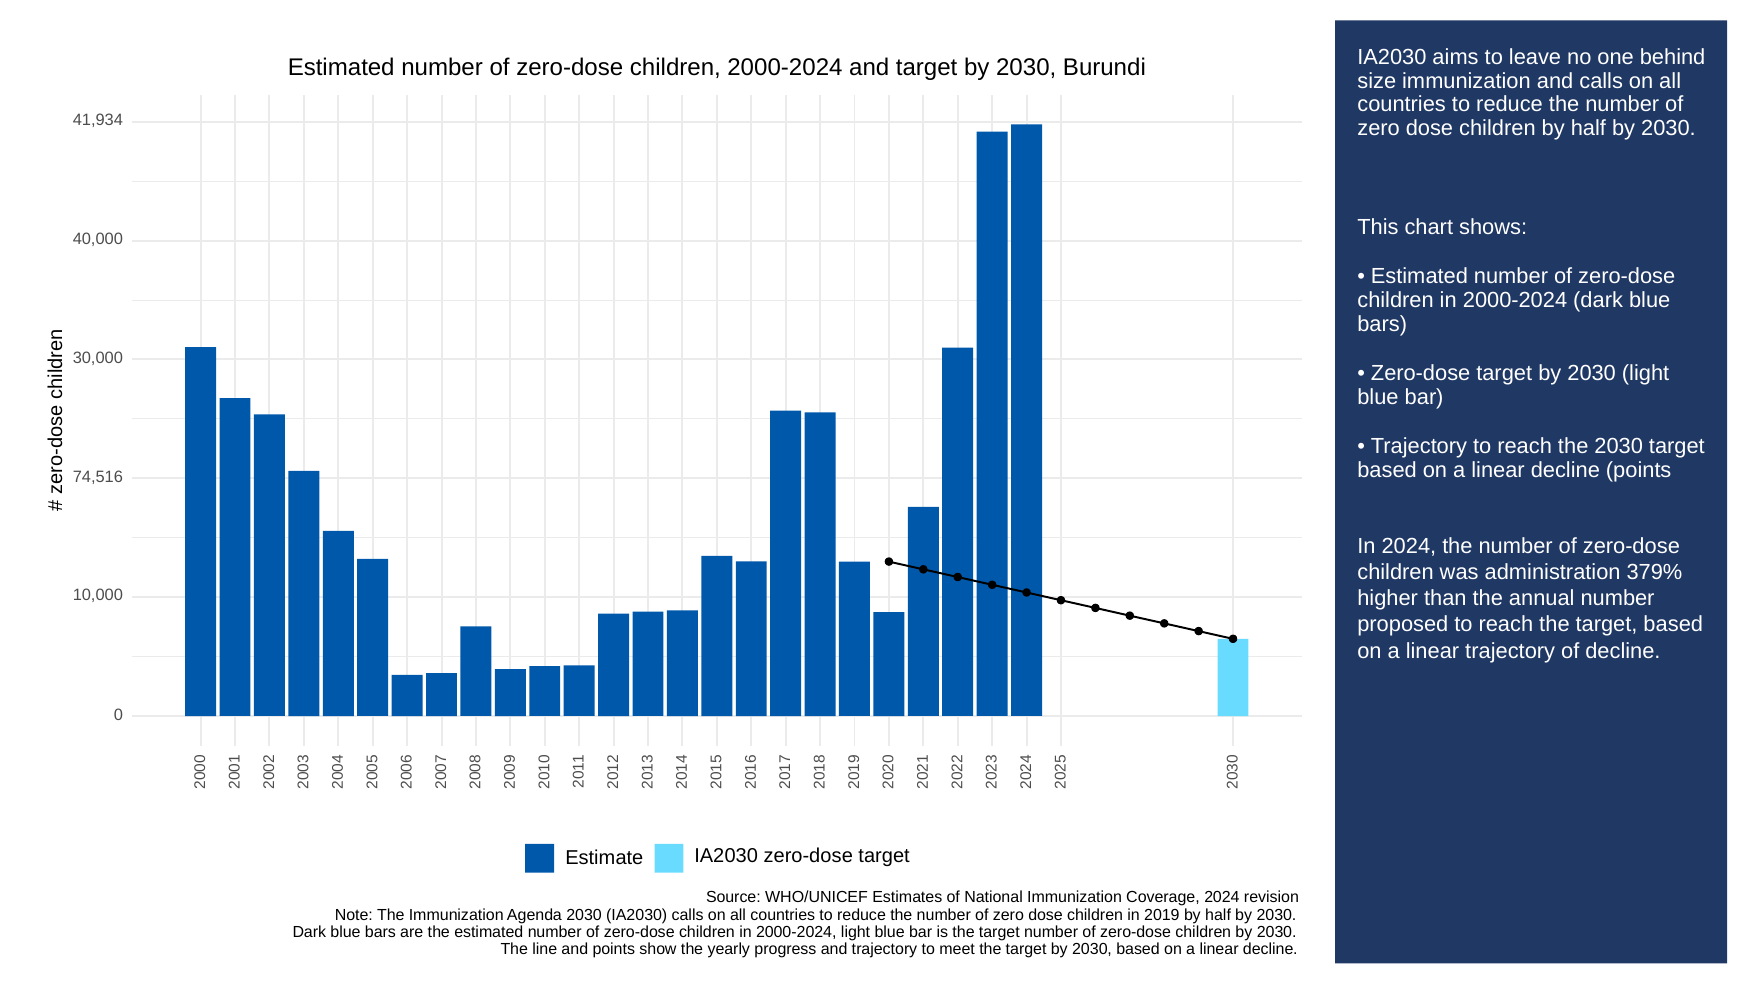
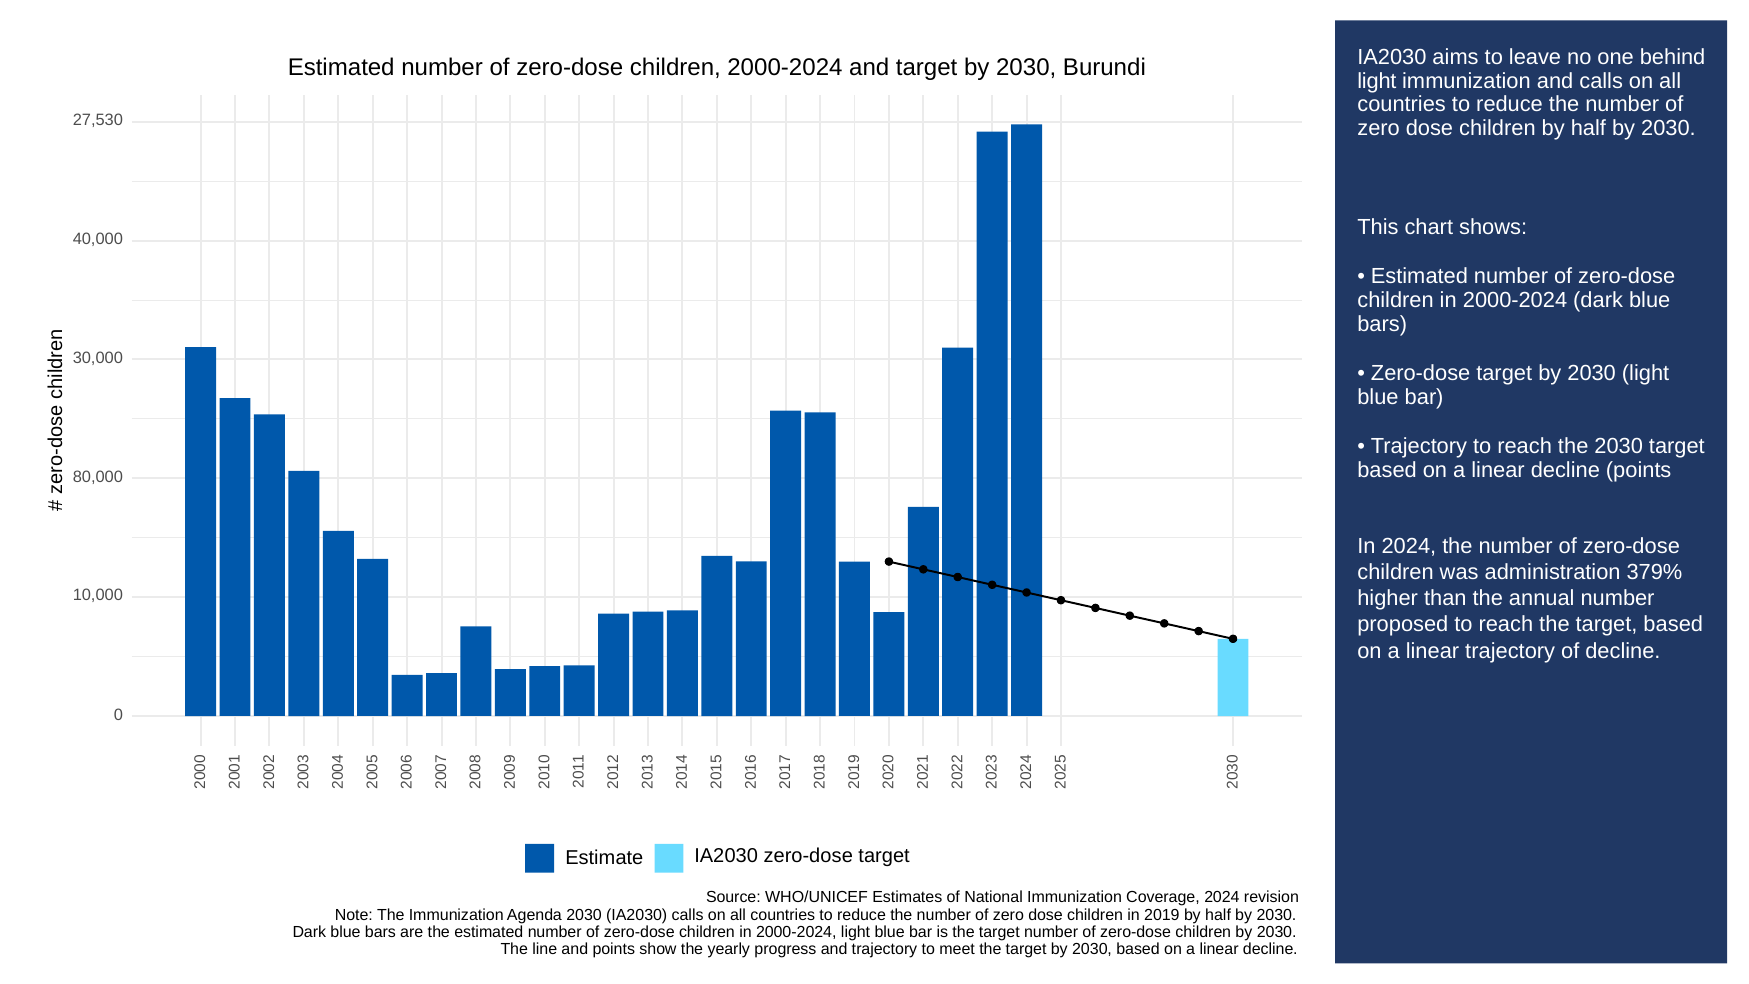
size at (1377, 81): size -> light
41,934: 41,934 -> 27,530
74,516: 74,516 -> 80,000
